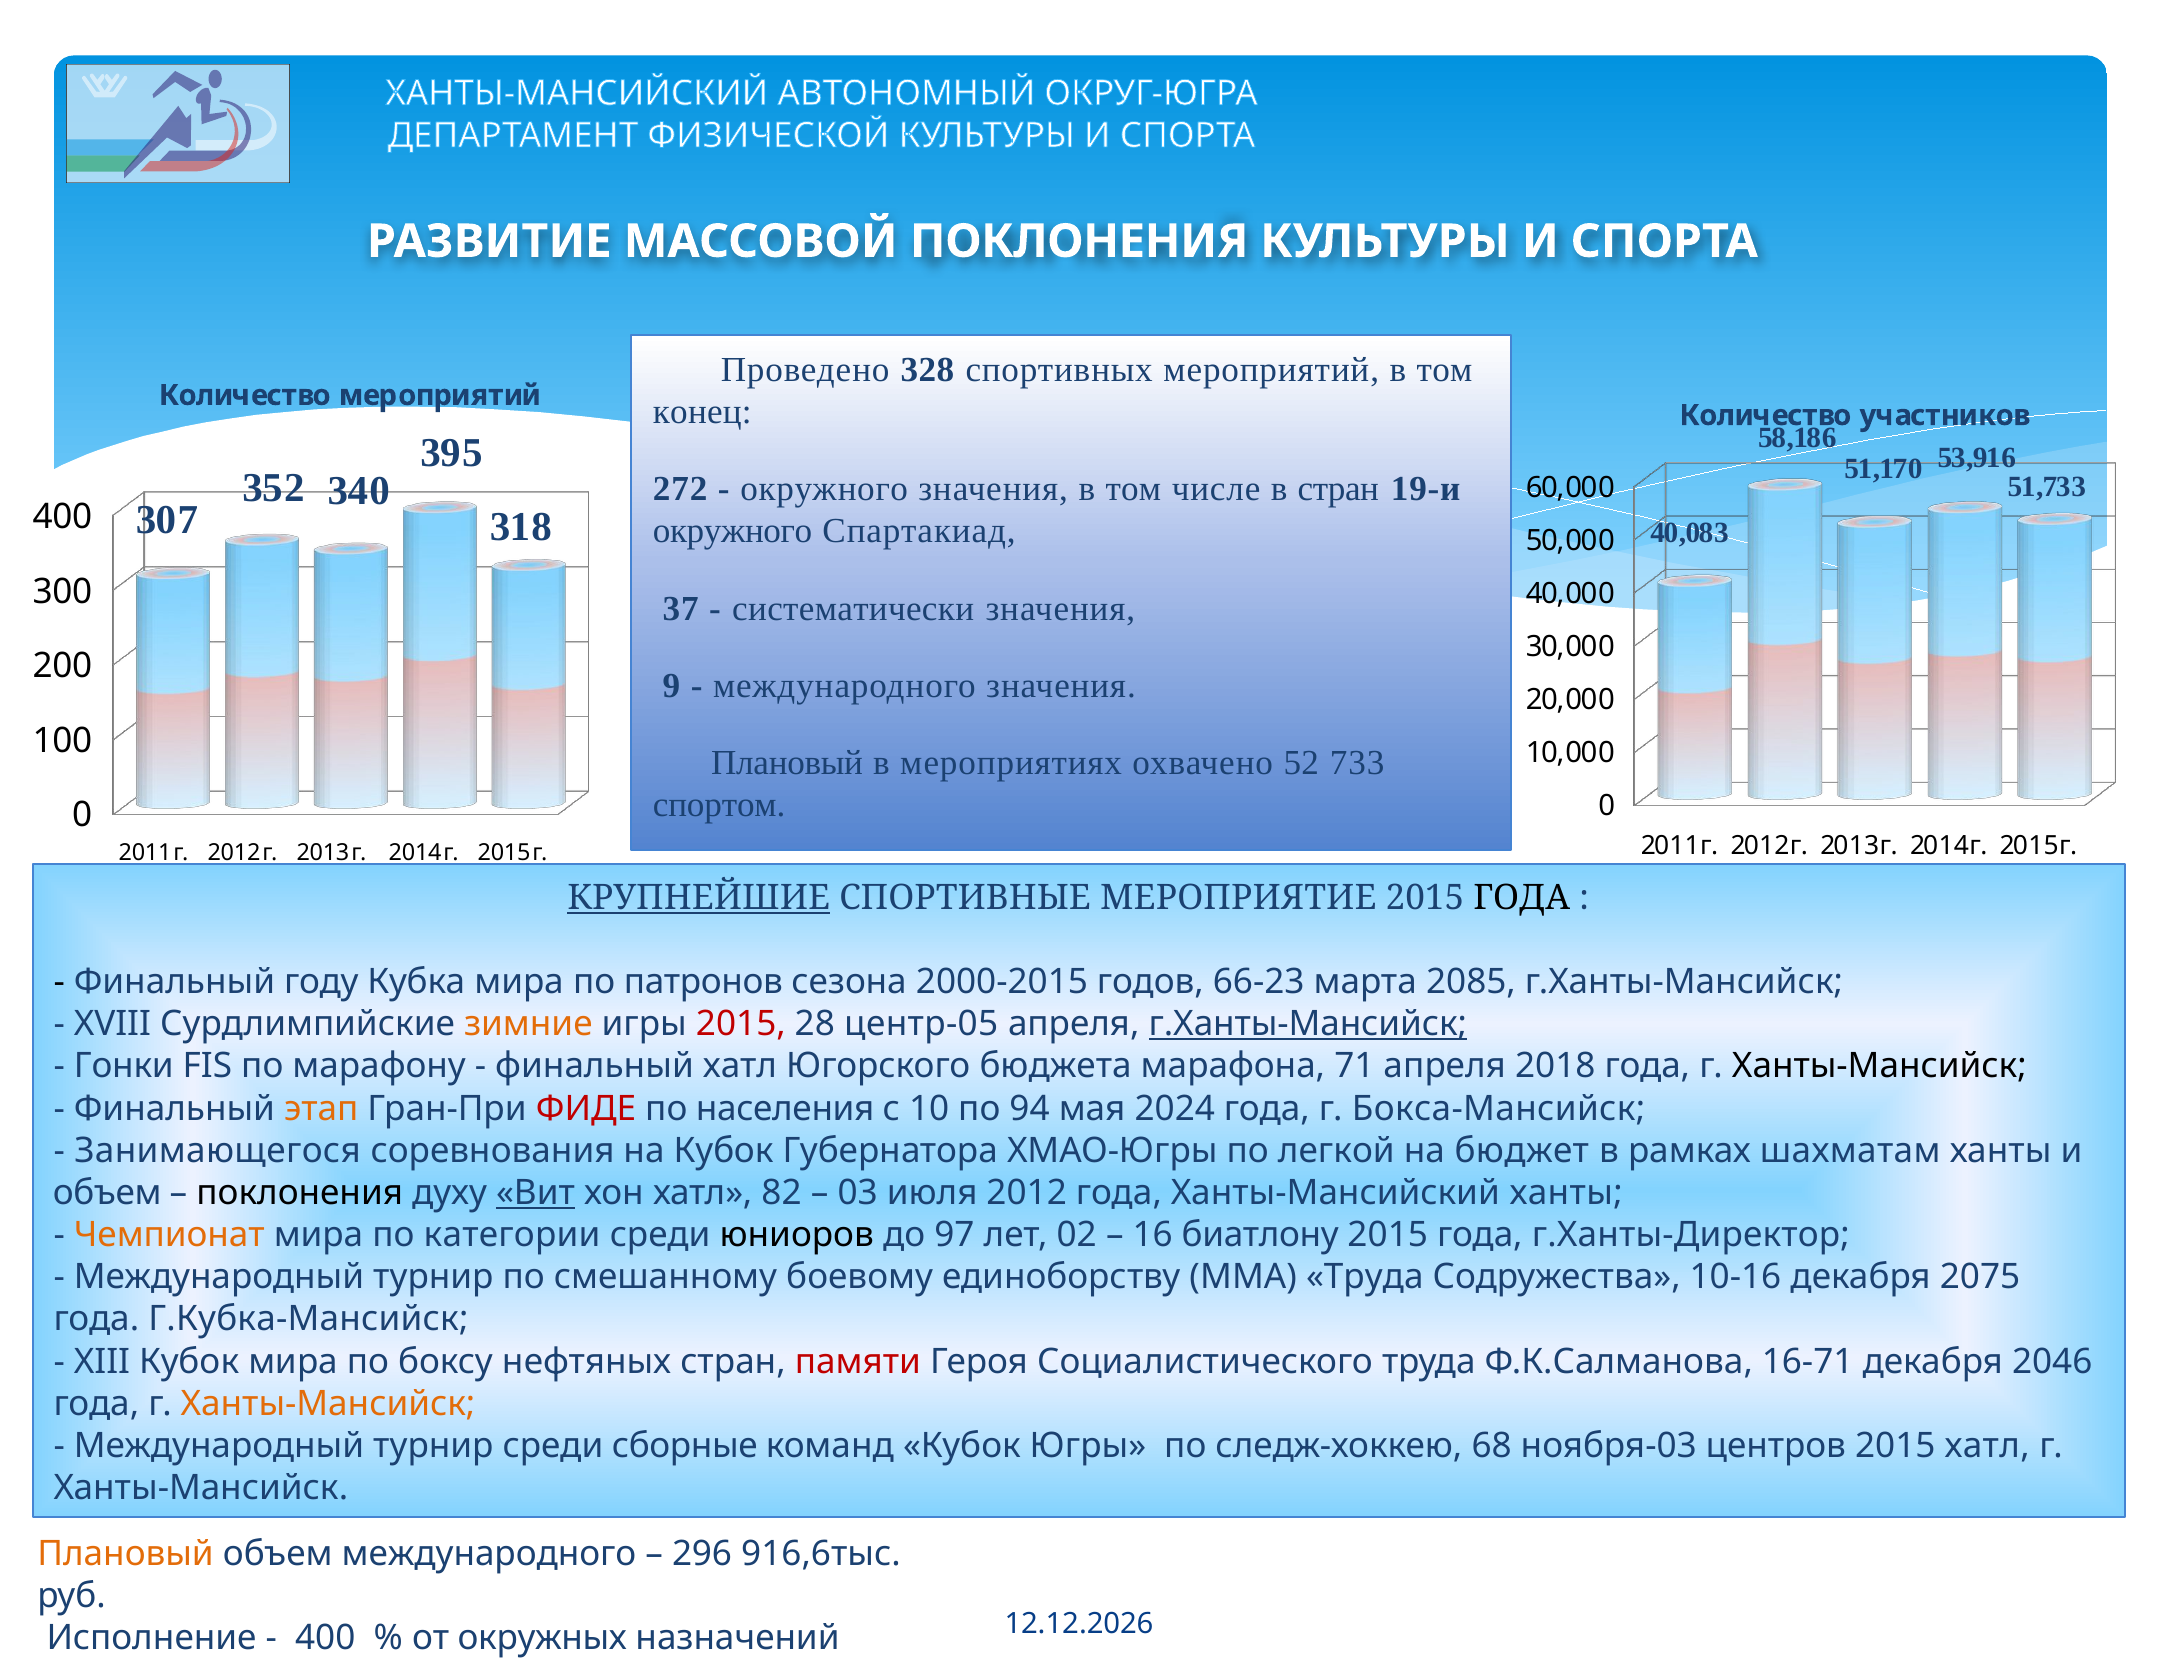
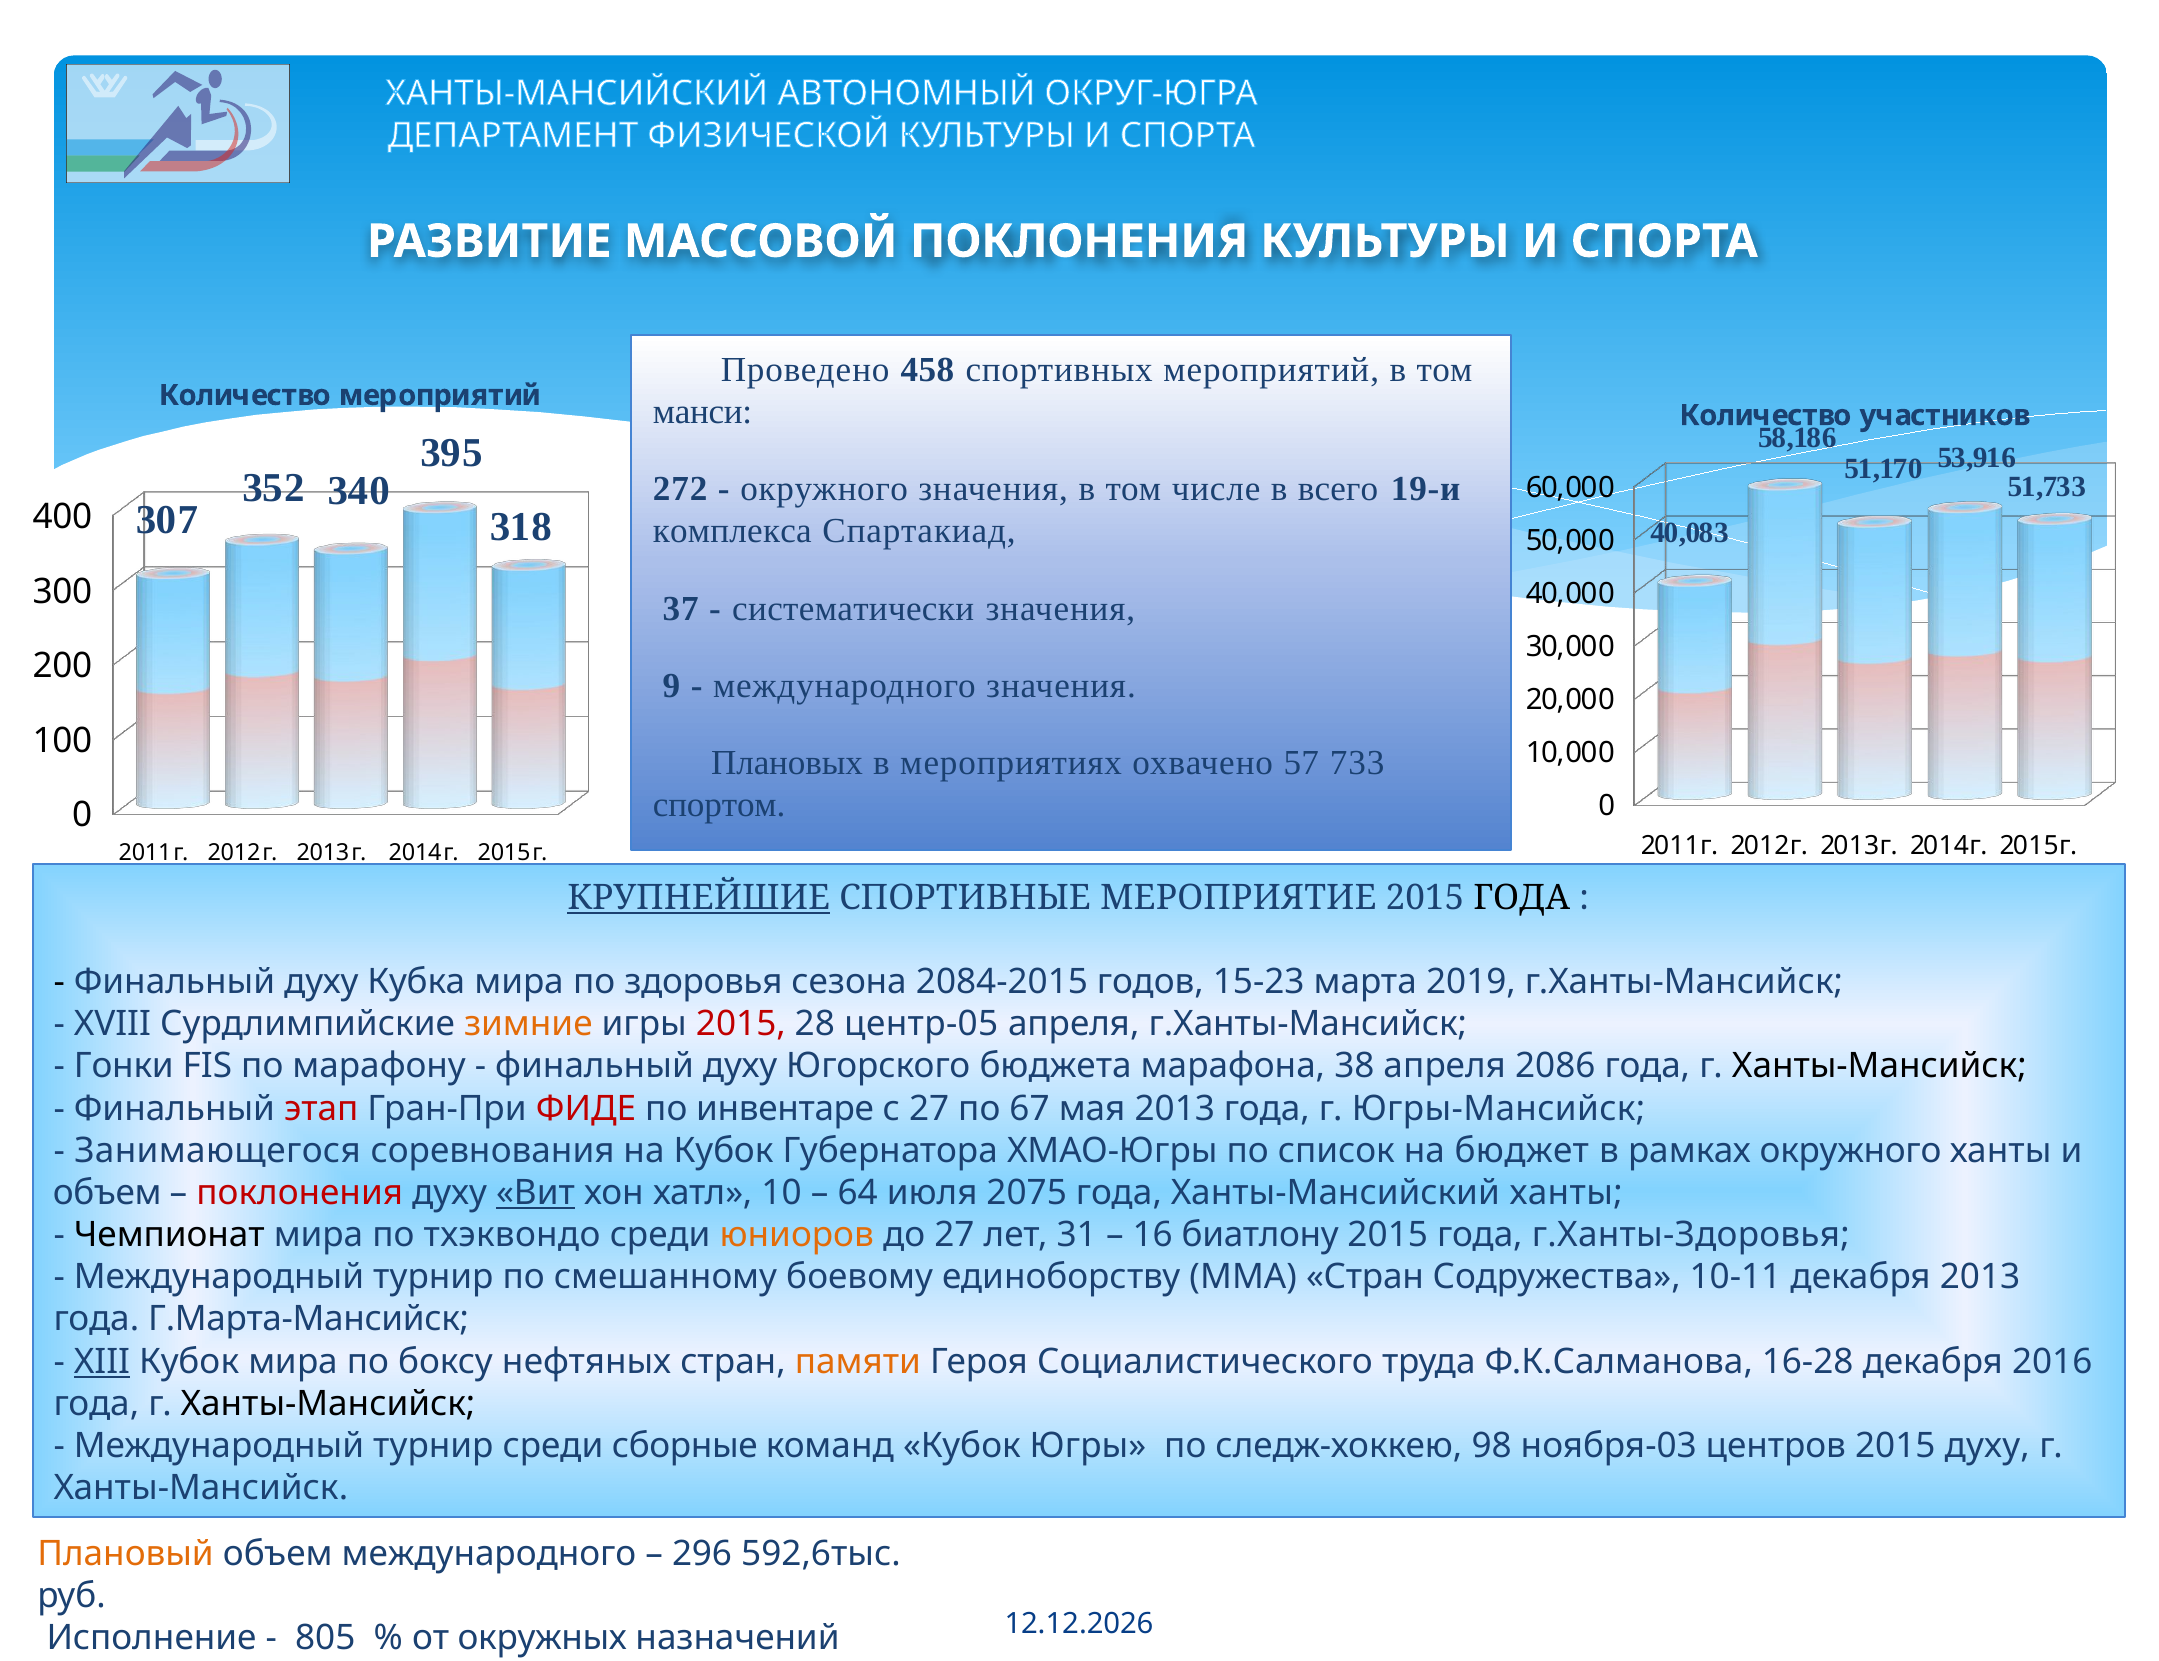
328: 328 -> 458
конец: конец -> манси
в стран: стран -> всего
окружного at (733, 531): окружного -> комплекса
Плановый at (787, 763): Плановый -> Плановых
52: 52 -> 57
году at (321, 982): году -> духу
патронов: патронов -> здоровья
2000-2015: 2000-2015 -> 2084-2015
66-23: 66-23 -> 15-23
2085: 2085 -> 2019
г.Ханты-Мансийск at (1308, 1024) underline: present -> none
хатл at (740, 1066): хатл -> духу
71: 71 -> 38
2018: 2018 -> 2086
этап colour: orange -> red
населения: населения -> инвентаре
с 10: 10 -> 27
94: 94 -> 67
мая 2024: 2024 -> 2013
Бокса-Мансийск: Бокса-Мансийск -> Югры-Мансийск
легкой: легкой -> список
рамках шахматам: шахматам -> окружного
поклонения at (300, 1193) colour: black -> red
82: 82 -> 10
03: 03 -> 64
2012: 2012 -> 2075
Чемпионат colour: orange -> black
категории: категории -> тхэквондо
юниоров colour: black -> orange
до 97: 97 -> 27
02: 02 -> 31
г.Ханты-Директор: г.Ханты-Директор -> г.Ханты-Здоровья
ММА Труда: Труда -> Стран
10-16: 10-16 -> 10-11
декабря 2075: 2075 -> 2013
Г.Кубка-Мансийск: Г.Кубка-Мансийск -> Г.Марта-Мансийск
XIII underline: none -> present
памяти colour: red -> orange
16-71: 16-71 -> 16-28
2046: 2046 -> 2016
Ханты-Мансийск at (328, 1404) colour: orange -> black
68: 68 -> 98
2015 хатл: хатл -> духу
916,6тыс: 916,6тыс -> 592,6тыс
400 at (325, 1638): 400 -> 805
